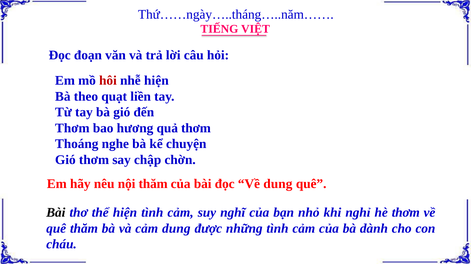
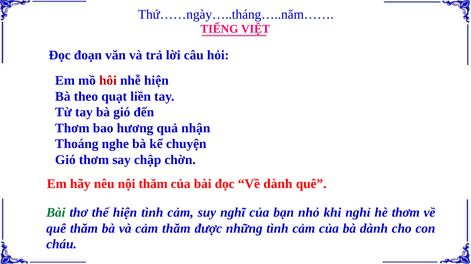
quả thơm: thơm -> nhận
Về dung: dung -> dành
Bài at (56, 213) colour: black -> green
cảm dung: dung -> thăm
